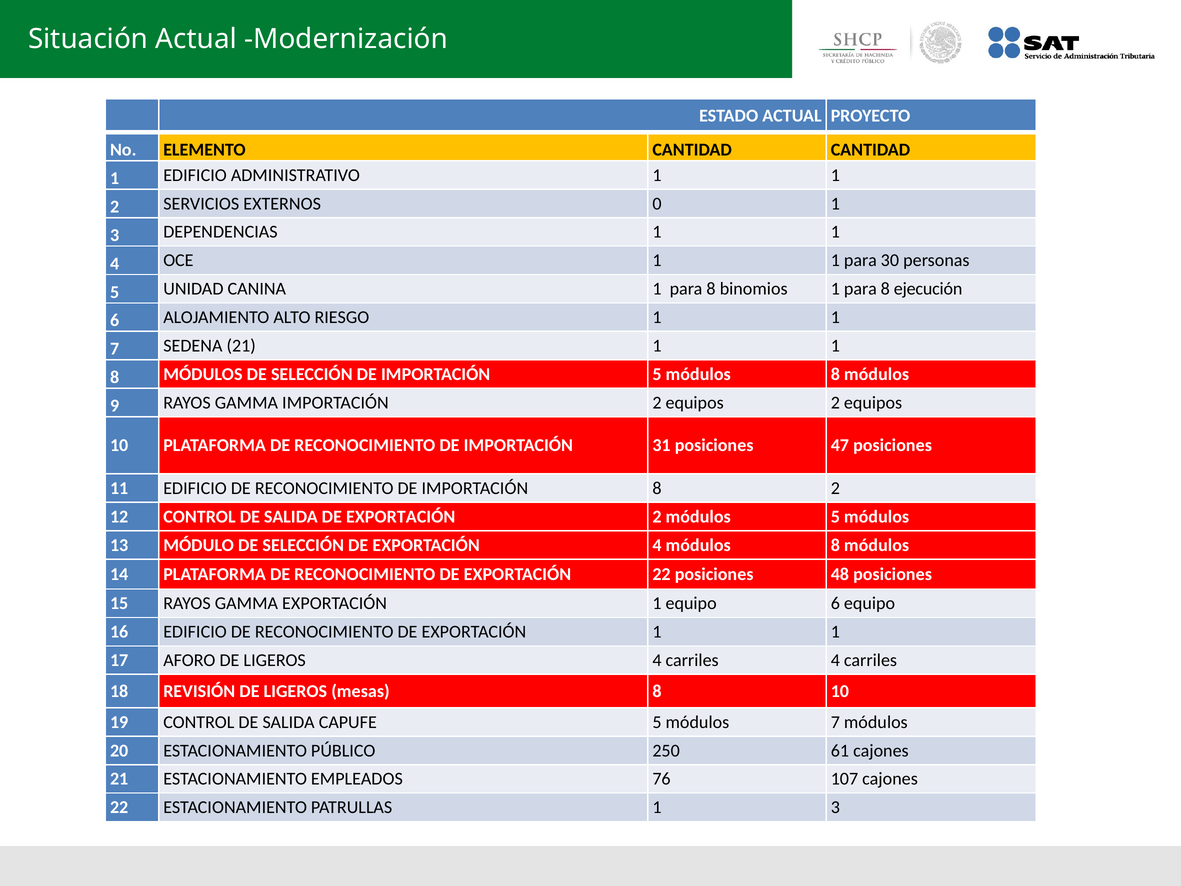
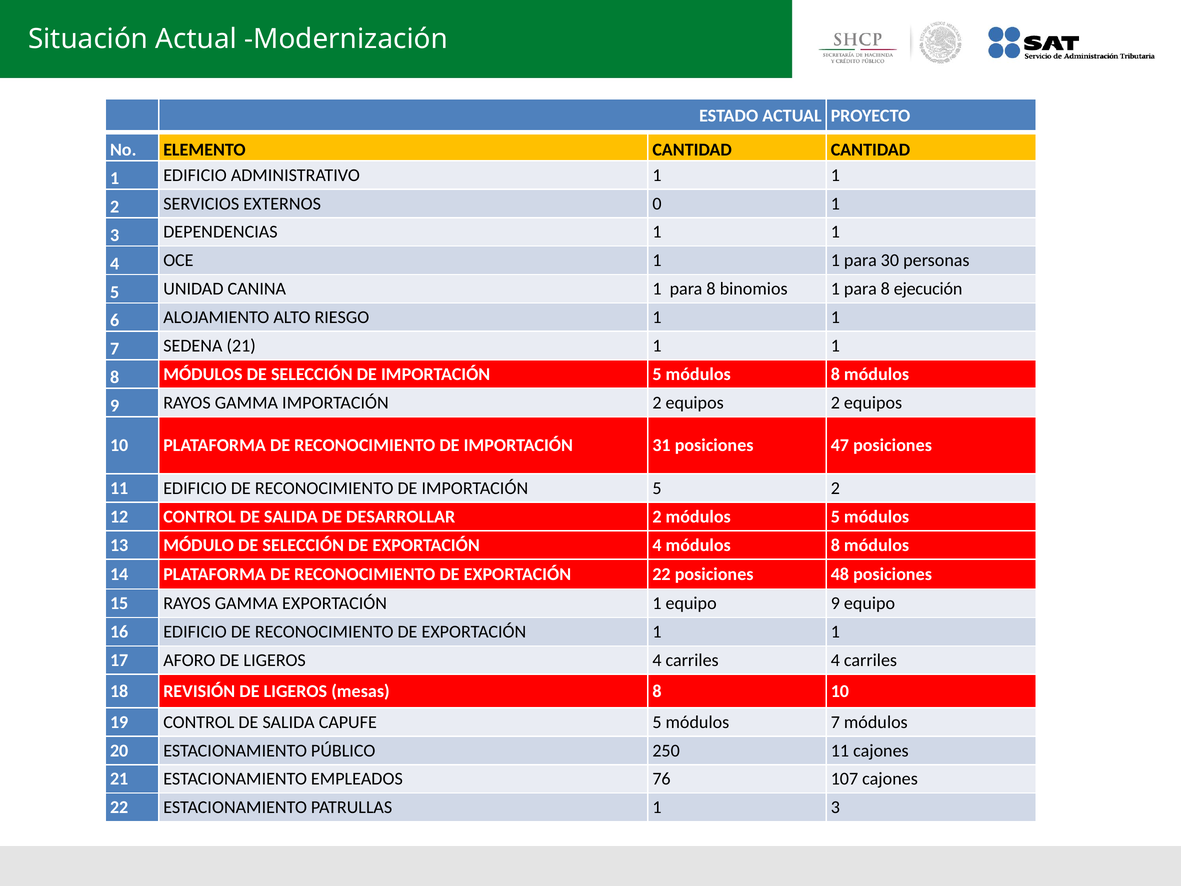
RECONOCIMIENTO DE IMPORTACIÓN 8: 8 -> 5
SALIDA DE EXPORTACIÓN: EXPORTACIÓN -> DESARROLLAR
equipo 6: 6 -> 9
250 61: 61 -> 11
